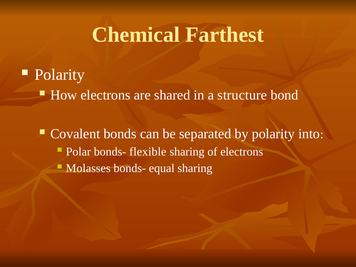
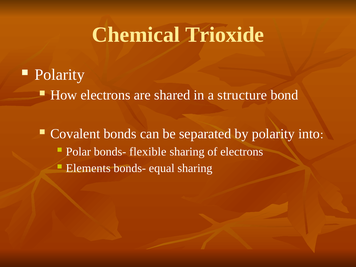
Farthest: Farthest -> Trioxide
Molasses: Molasses -> Elements
